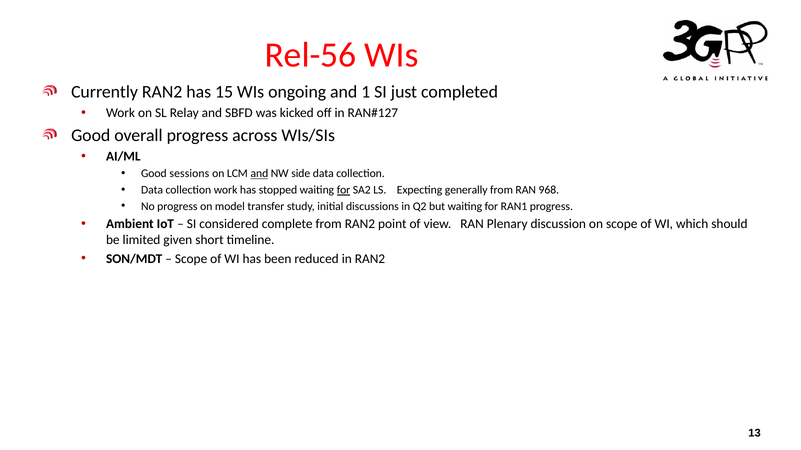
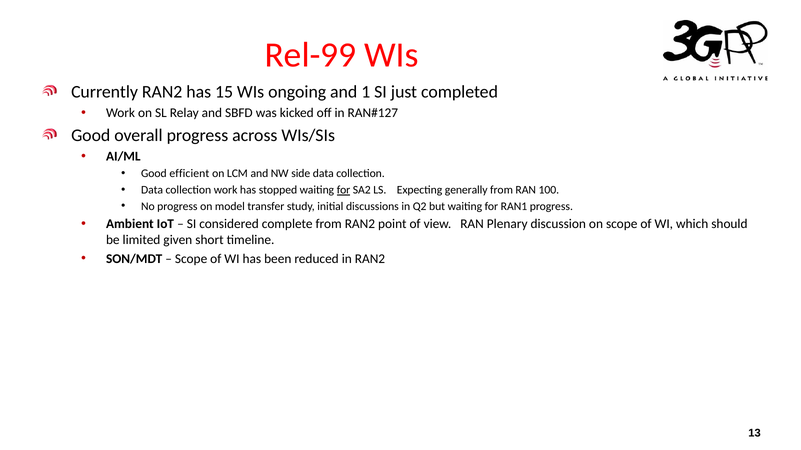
Rel-56: Rel-56 -> Rel-99
sessions: sessions -> efficient
and at (259, 174) underline: present -> none
968: 968 -> 100
